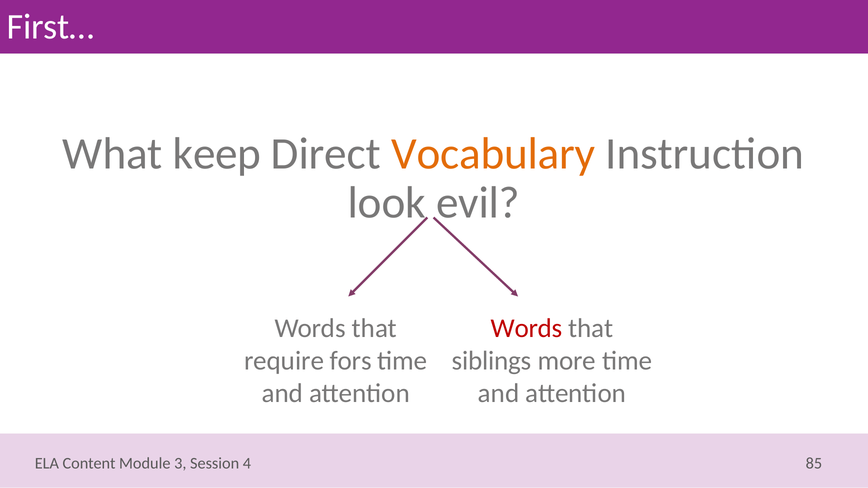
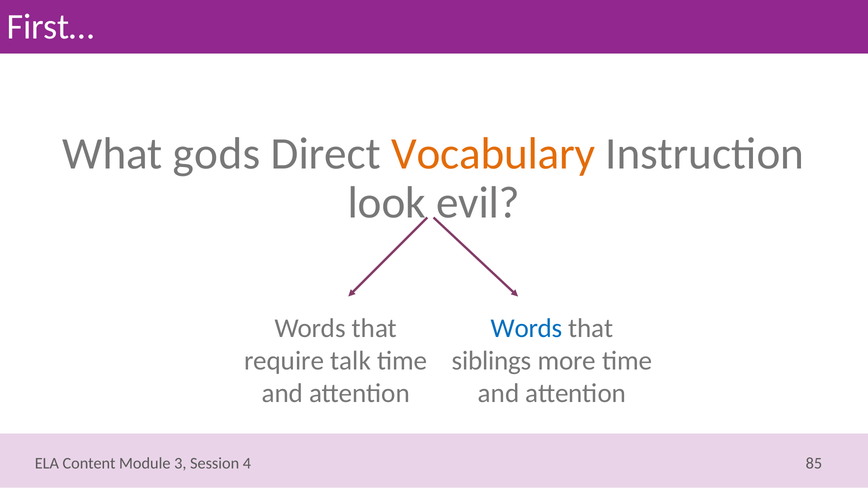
keep: keep -> gods
Words at (526, 329) colour: red -> blue
fors: fors -> talk
